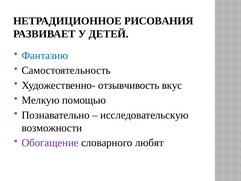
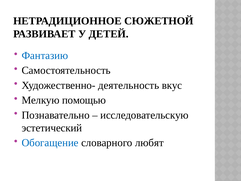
РИСОВАНИЯ: РИСОВАНИЯ -> СЮЖЕТНОЙ
отзывчивость: отзывчивость -> деятельность
возможности: возможности -> эстетический
Обогащение colour: purple -> blue
